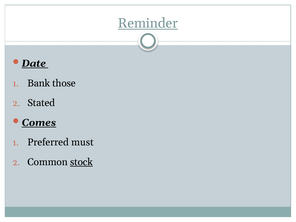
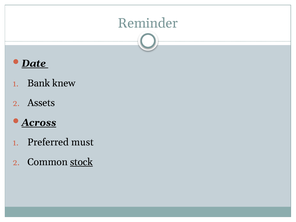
Reminder underline: present -> none
those: those -> knew
Stated: Stated -> Assets
Comes: Comes -> Across
